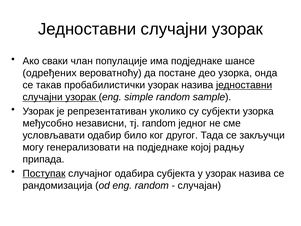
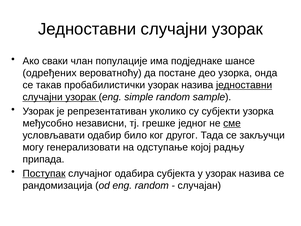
тј random: random -> грешке
сме underline: none -> present
на подједнаке: подједнаке -> одступање
